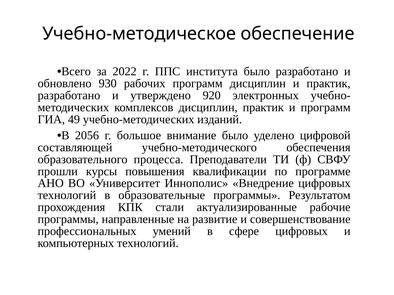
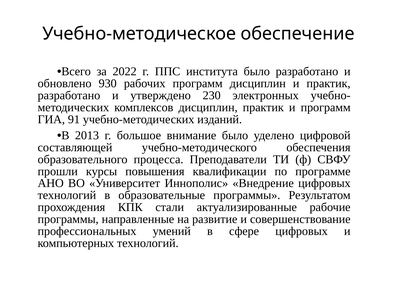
920: 920 -> 230
49: 49 -> 91
2056: 2056 -> 2013
